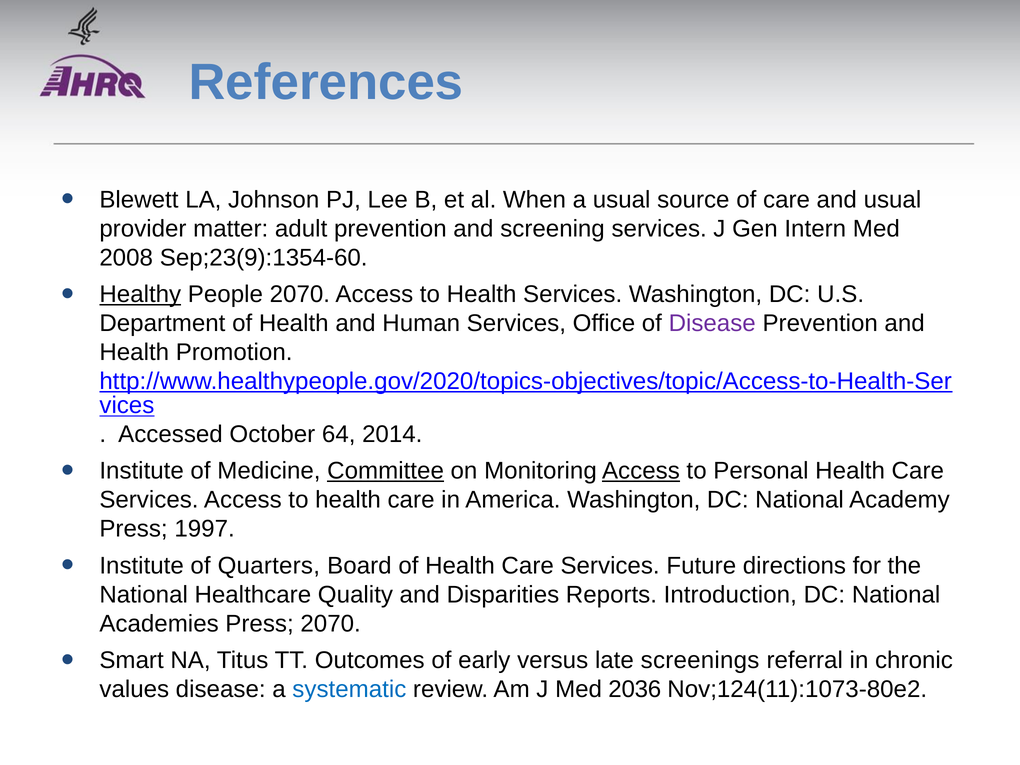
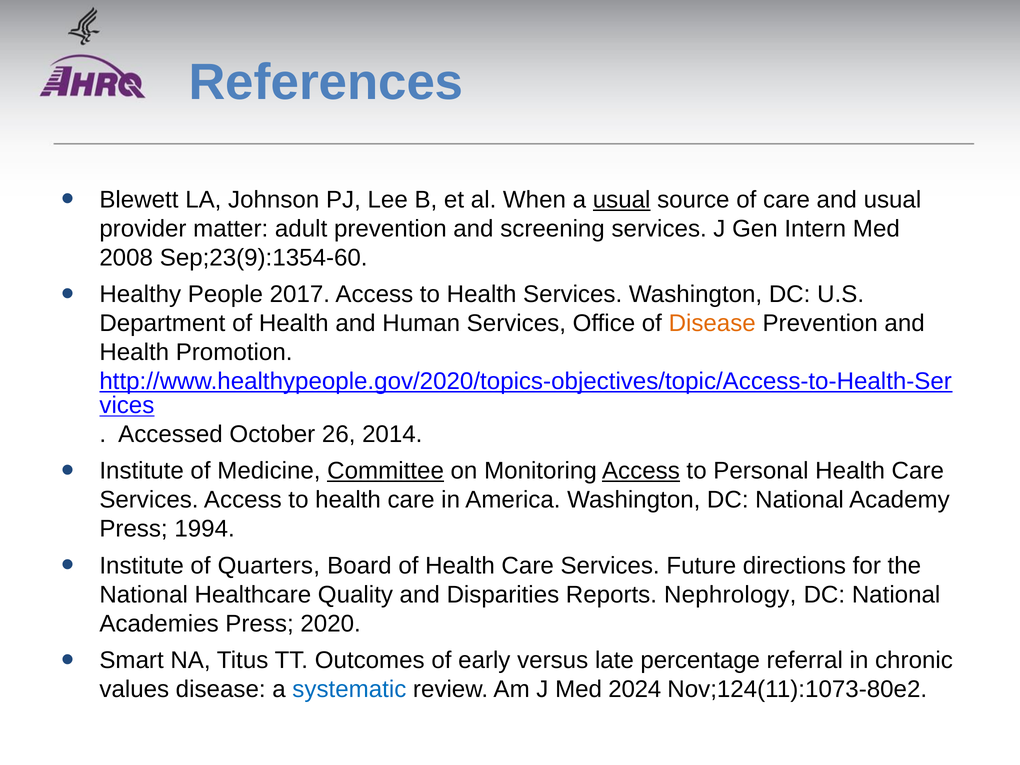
usual at (622, 200) underline: none -> present
Healthy underline: present -> none
People 2070: 2070 -> 2017
Disease at (712, 323) colour: purple -> orange
64: 64 -> 26
1997: 1997 -> 1994
Introduction: Introduction -> Nephrology
Press 2070: 2070 -> 2020
screenings: screenings -> percentage
2036: 2036 -> 2024
